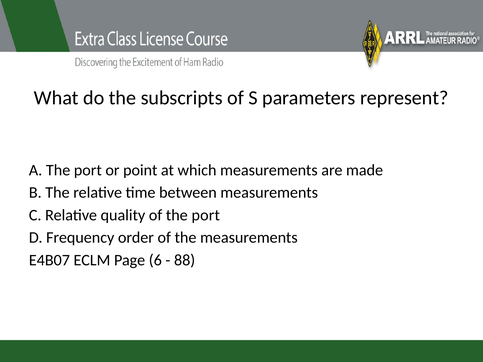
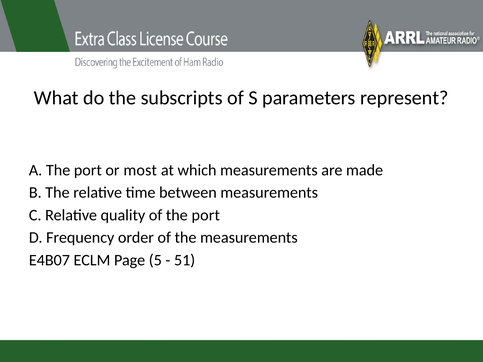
point: point -> most
6: 6 -> 5
88: 88 -> 51
